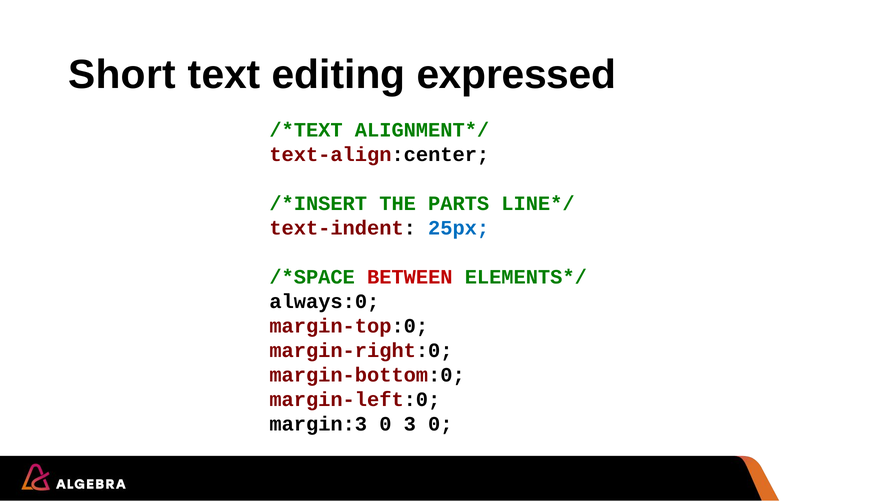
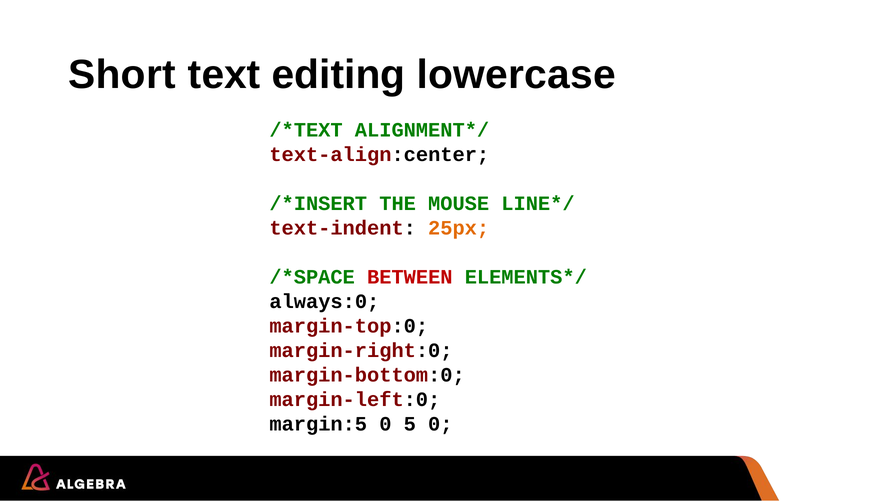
expressed: expressed -> lowercase
PARTS: PARTS -> MOUSE
25px colour: blue -> orange
margin:3: margin:3 -> margin:5
3: 3 -> 5
